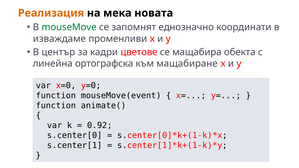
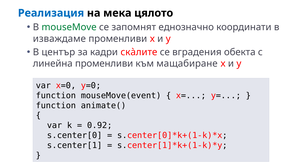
Реализация colour: orange -> blue
новата: новата -> цялото
цветове: цветове -> скàлите
мащабира: мащабира -> вградения
линейна ортографска: ортографска -> променливи
